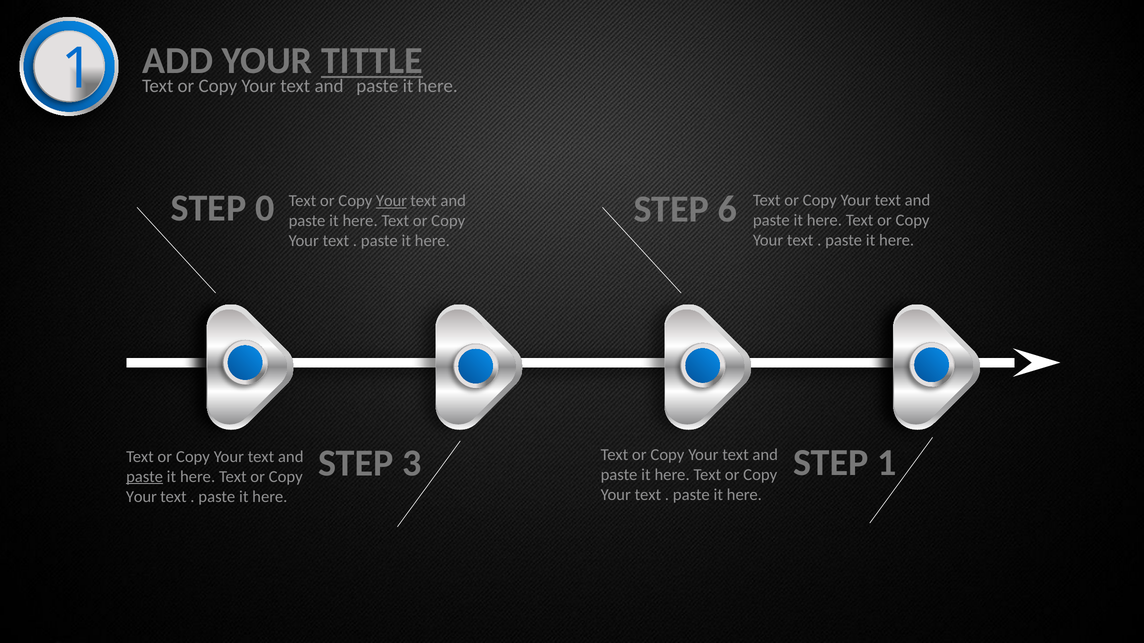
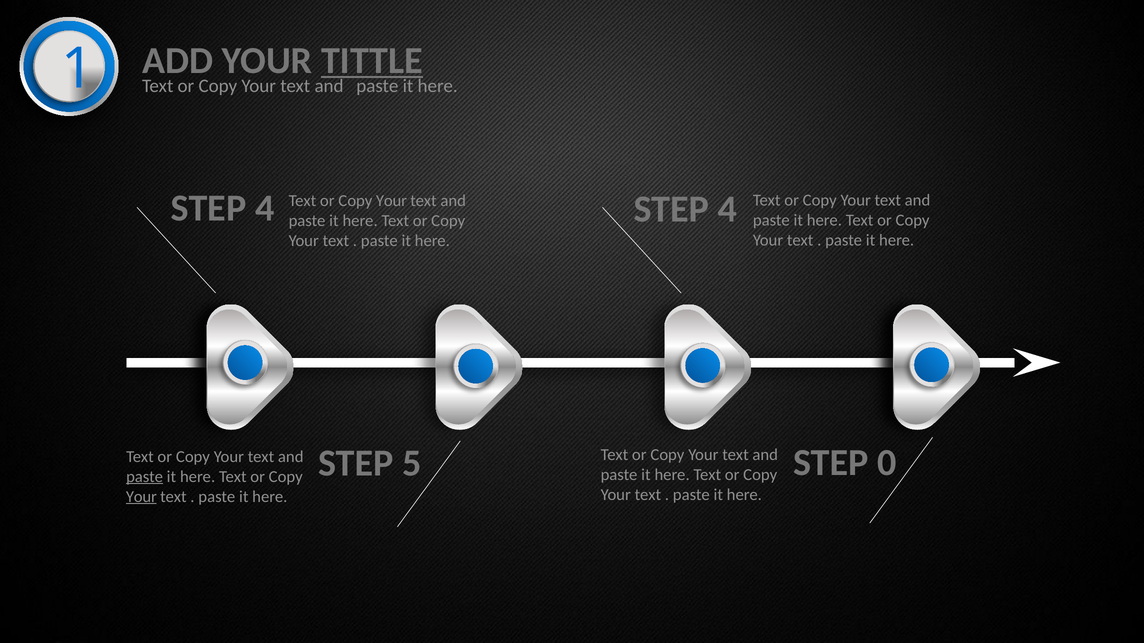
0 at (265, 209): 0 -> 4
Your at (391, 201) underline: present -> none
6 at (727, 209): 6 -> 4
3: 3 -> 5
STEP 1: 1 -> 0
Your at (141, 497) underline: none -> present
